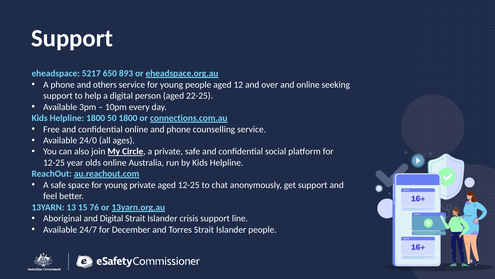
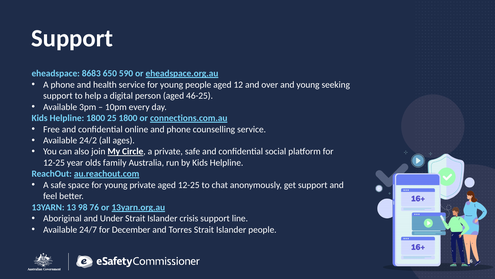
5217: 5217 -> 8683
893: 893 -> 590
others: others -> health
and online: online -> young
22-25: 22-25 -> 46-25
50: 50 -> 25
24/0: 24/0 -> 24/2
olds online: online -> family
15: 15 -> 98
and Digital: Digital -> Under
